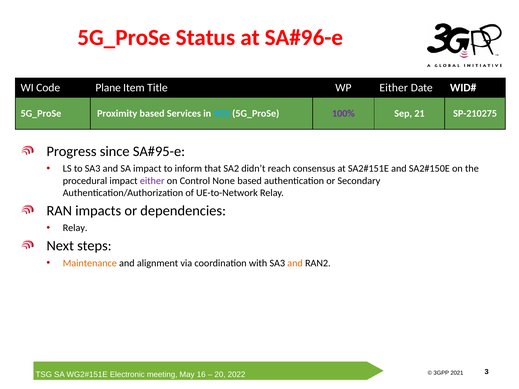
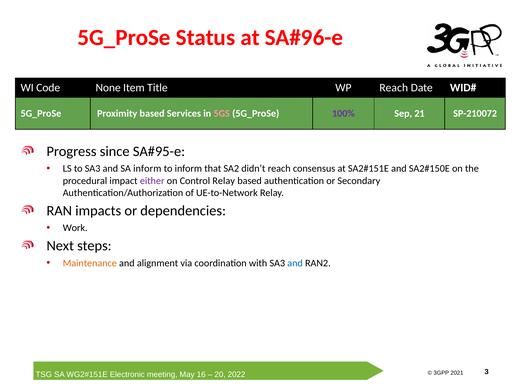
Plane: Plane -> None
WP Either: Either -> Reach
5GS colour: light blue -> pink
SP-210275: SP-210275 -> SP-210072
SA impact: impact -> inform
Control None: None -> Relay
Relay at (75, 228): Relay -> Work
and at (295, 263) colour: orange -> blue
